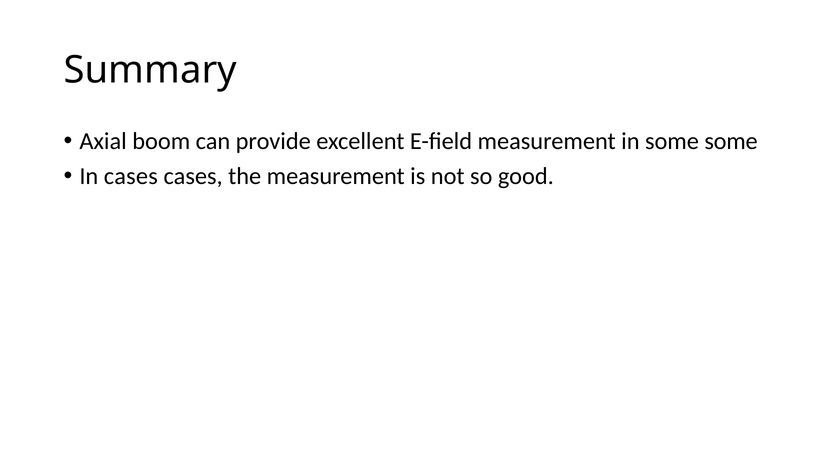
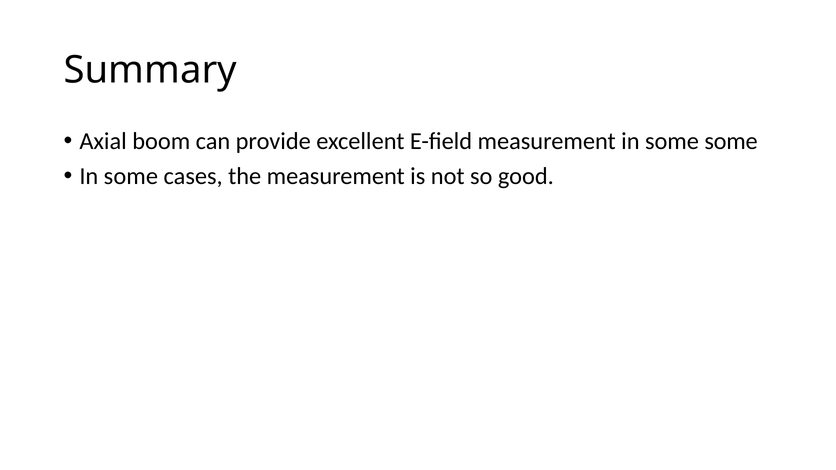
cases at (131, 176): cases -> some
